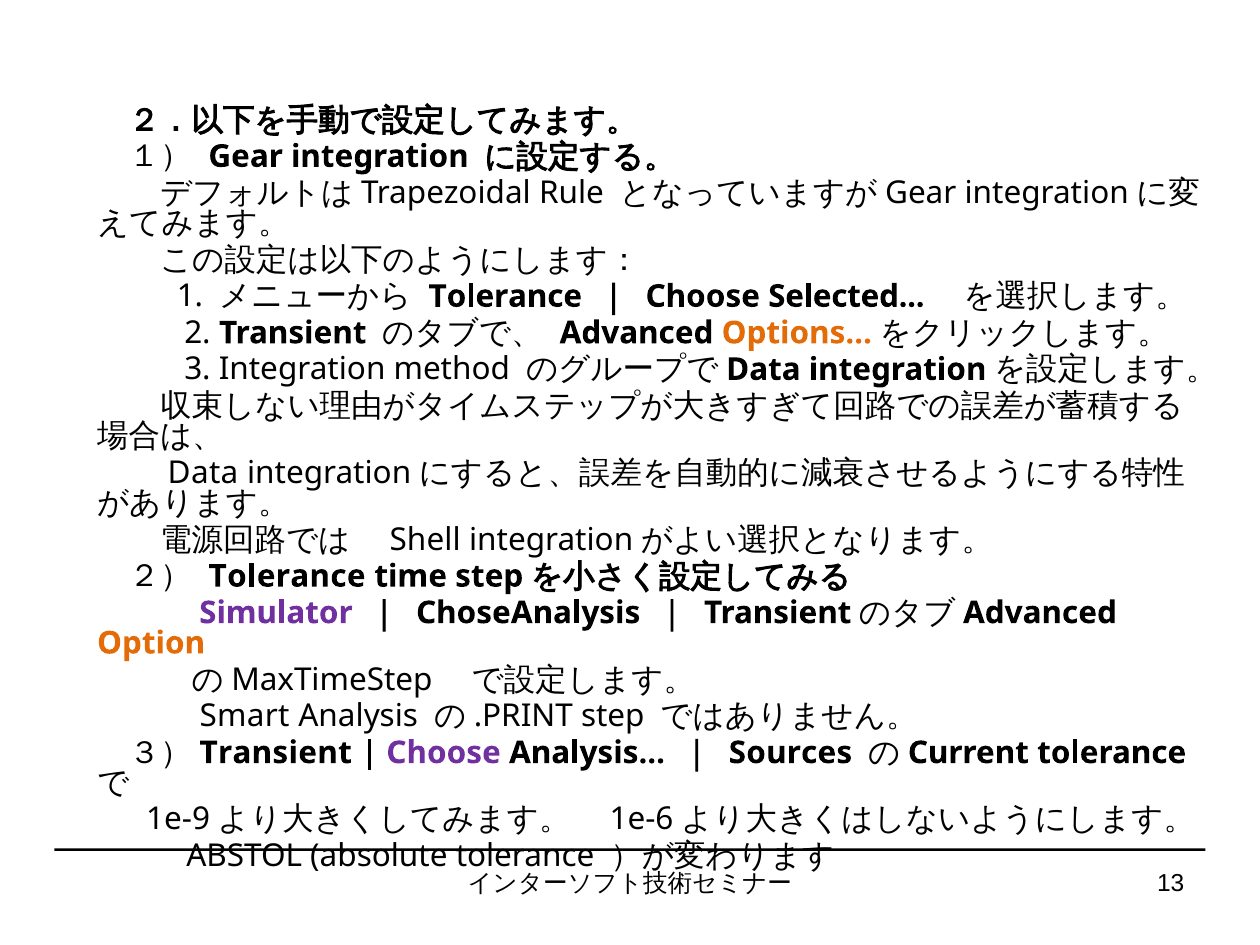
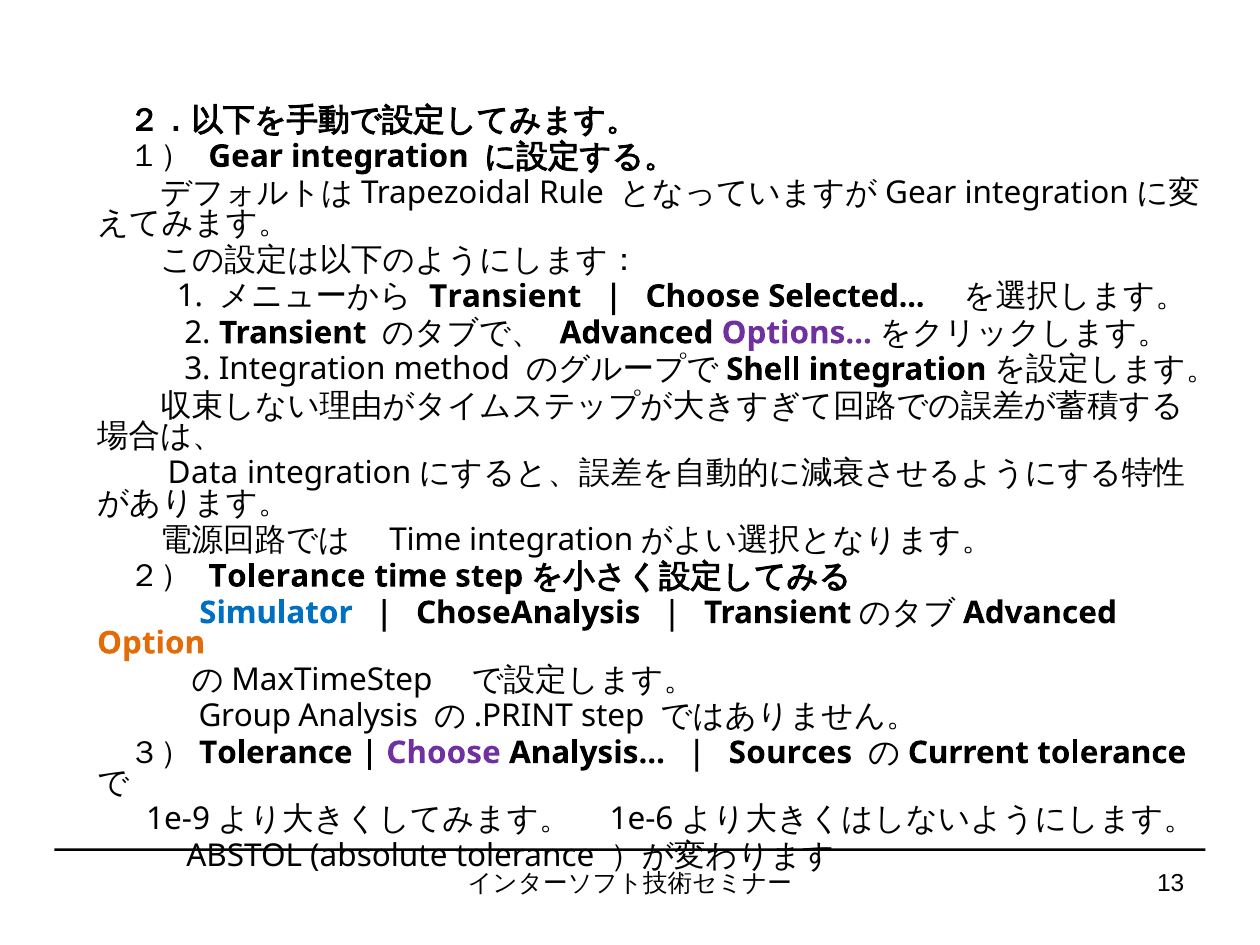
Tolerance at (505, 296): Tolerance -> Transient
Options colour: orange -> purple
Data at (763, 369): Data -> Shell
Shell at (425, 540): Shell -> Time
Simulator colour: purple -> blue
Smart: Smart -> Group
Transient at (276, 753): Transient -> Tolerance
